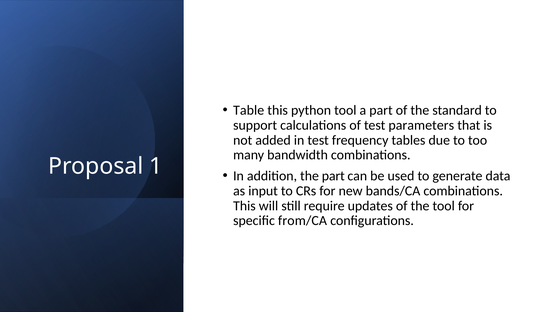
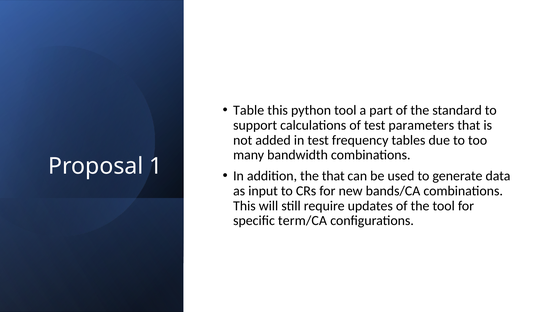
the part: part -> that
from/CA: from/CA -> term/CA
